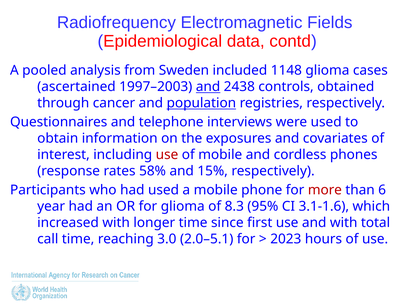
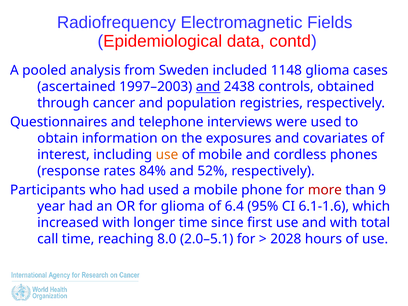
population underline: present -> none
use at (167, 155) colour: red -> orange
58%: 58% -> 84%
15%: 15% -> 52%
6: 6 -> 9
8.3: 8.3 -> 6.4
3.1-1.6: 3.1-1.6 -> 6.1-1.6
3.0: 3.0 -> 8.0
2023: 2023 -> 2028
